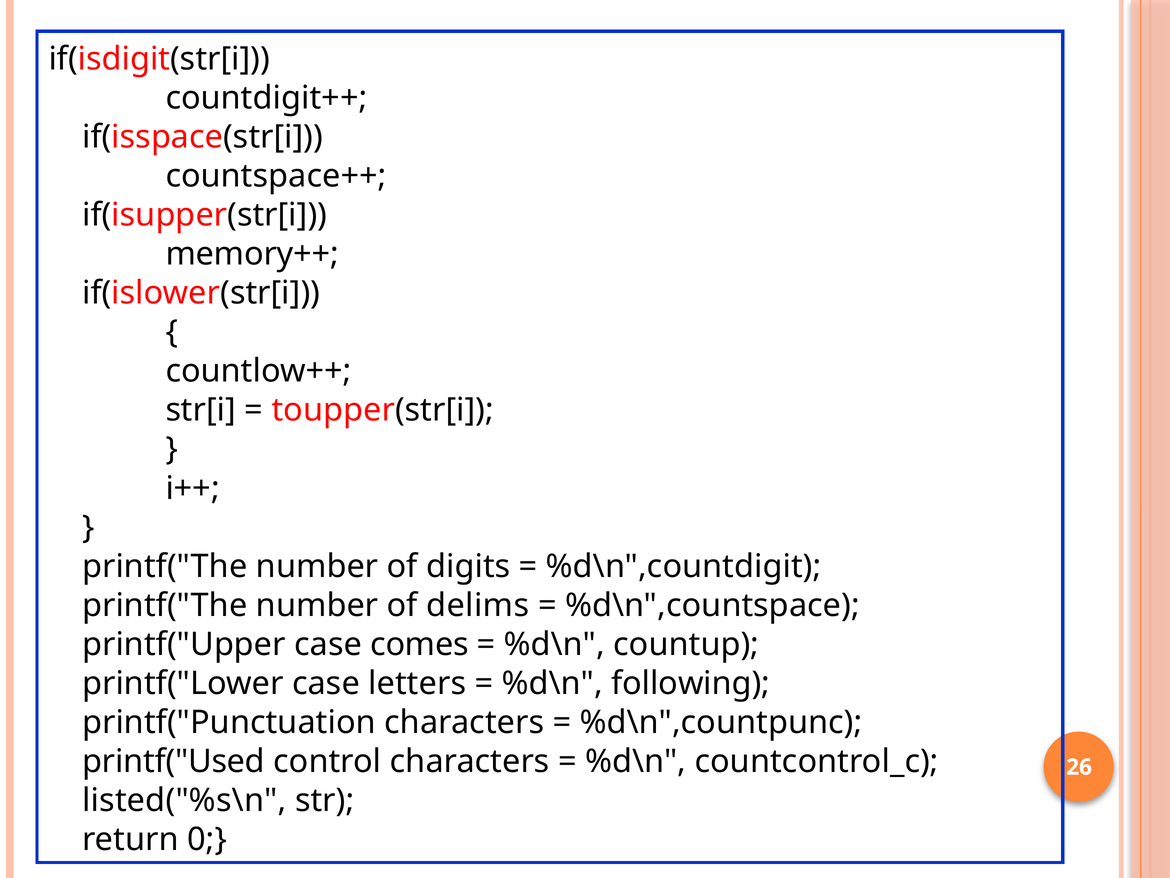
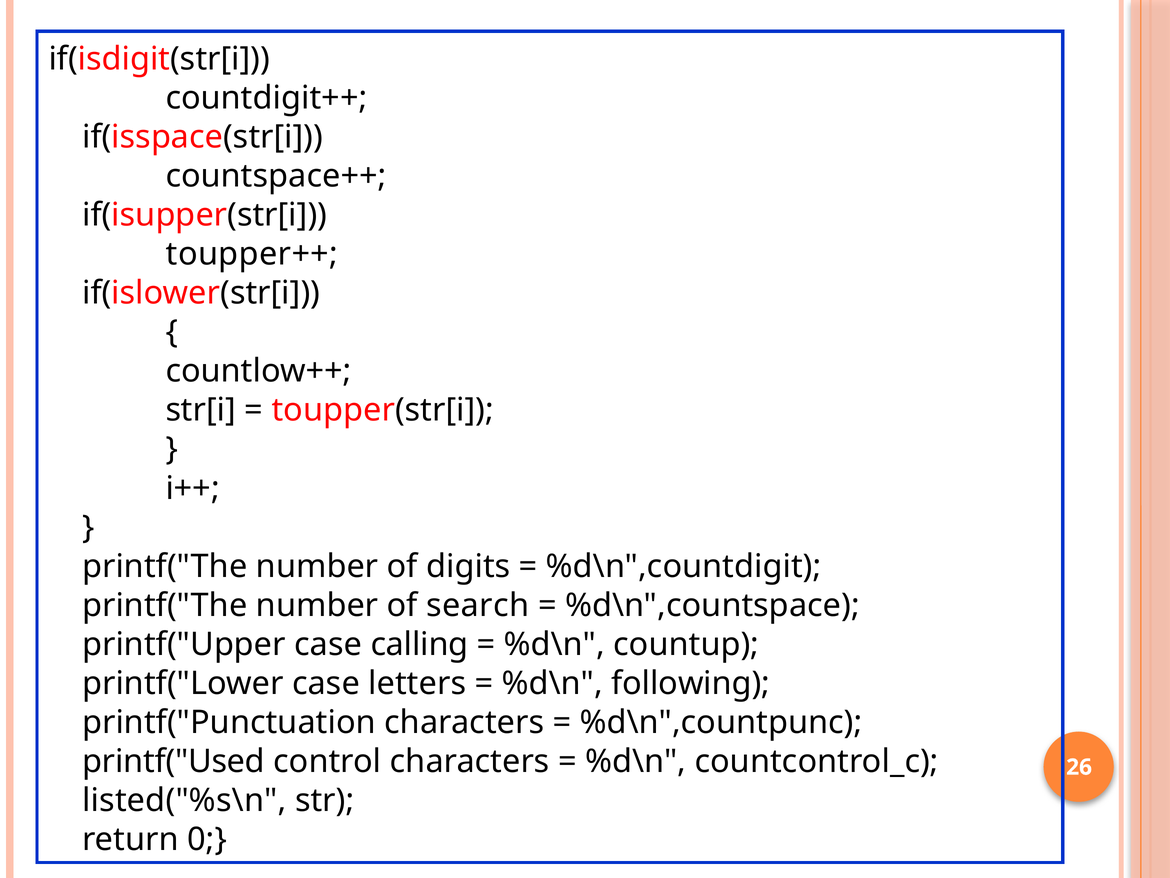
memory++: memory++ -> toupper++
delims: delims -> search
comes: comes -> calling
